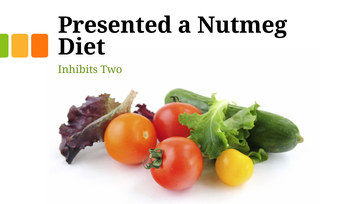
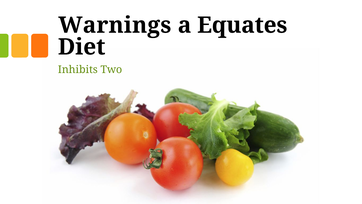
Presented: Presented -> Warnings
Nutmeg: Nutmeg -> Equates
